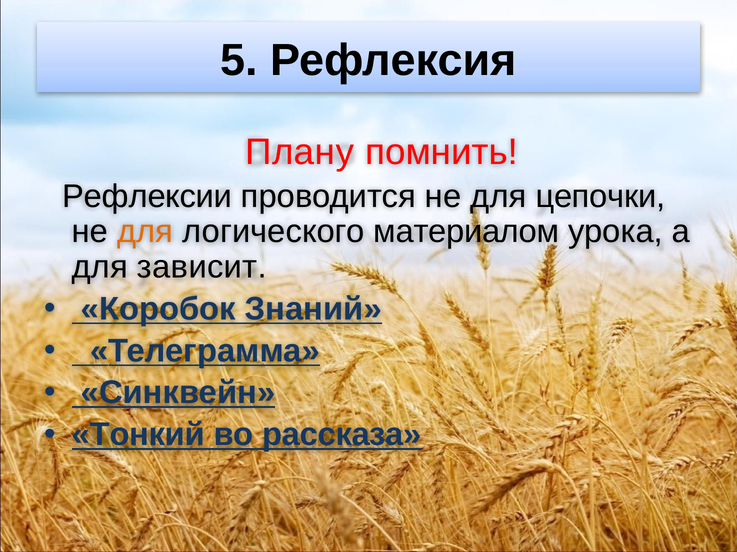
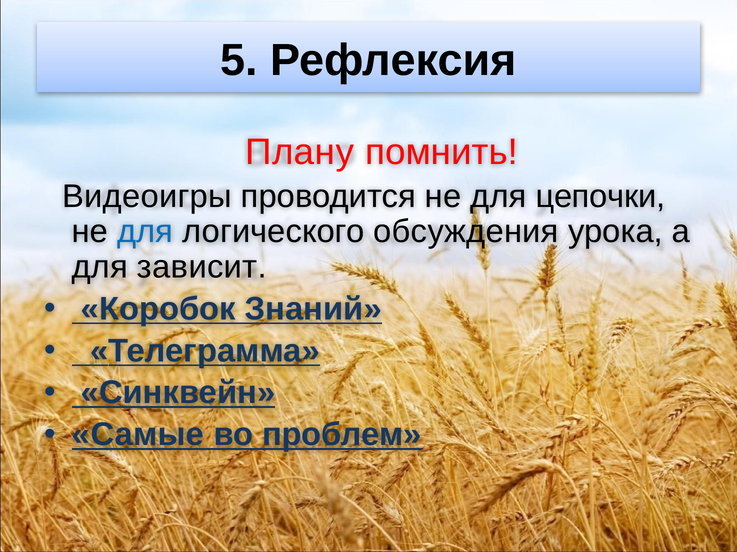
Рефлексии: Рефлексии -> Видеоигры
для at (145, 232) colour: orange -> blue
материалом: материалом -> обсуждения
Тонкий: Тонкий -> Самые
рассказа: рассказа -> проблем
